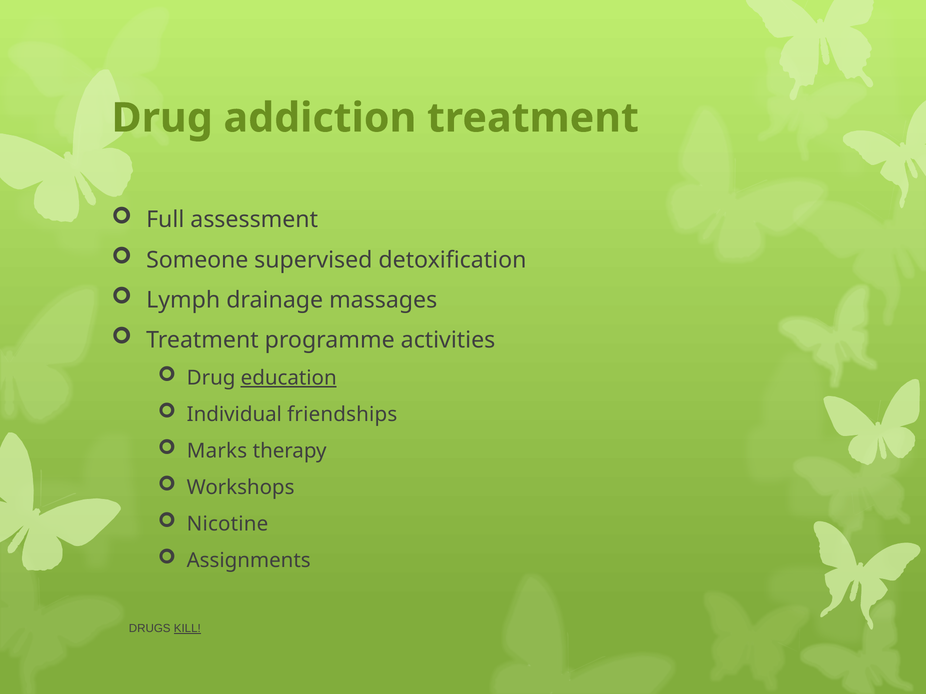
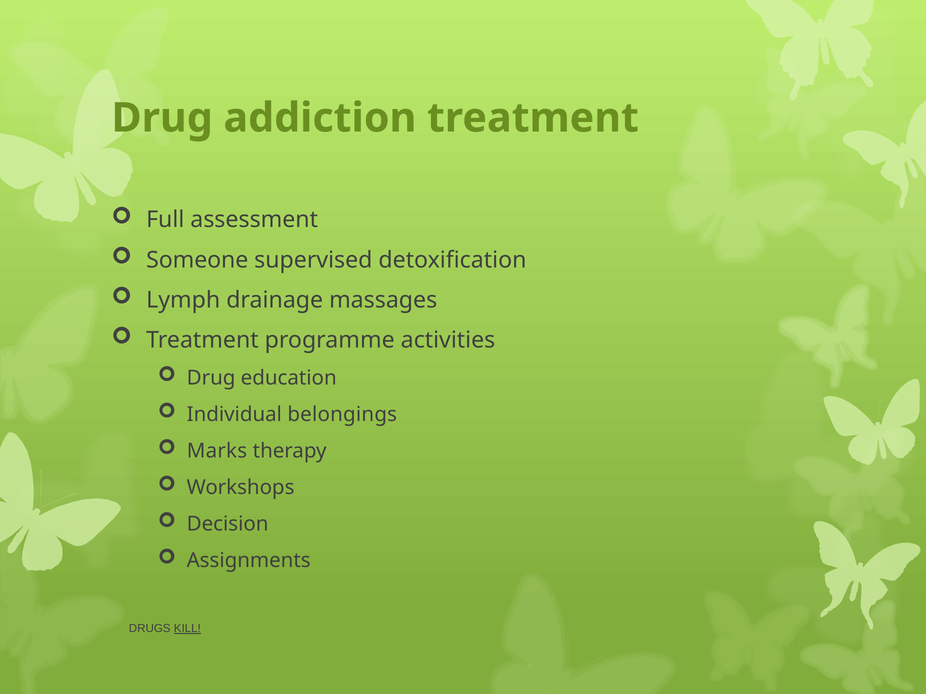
education underline: present -> none
friendships: friendships -> belongings
Nicotine: Nicotine -> Decision
